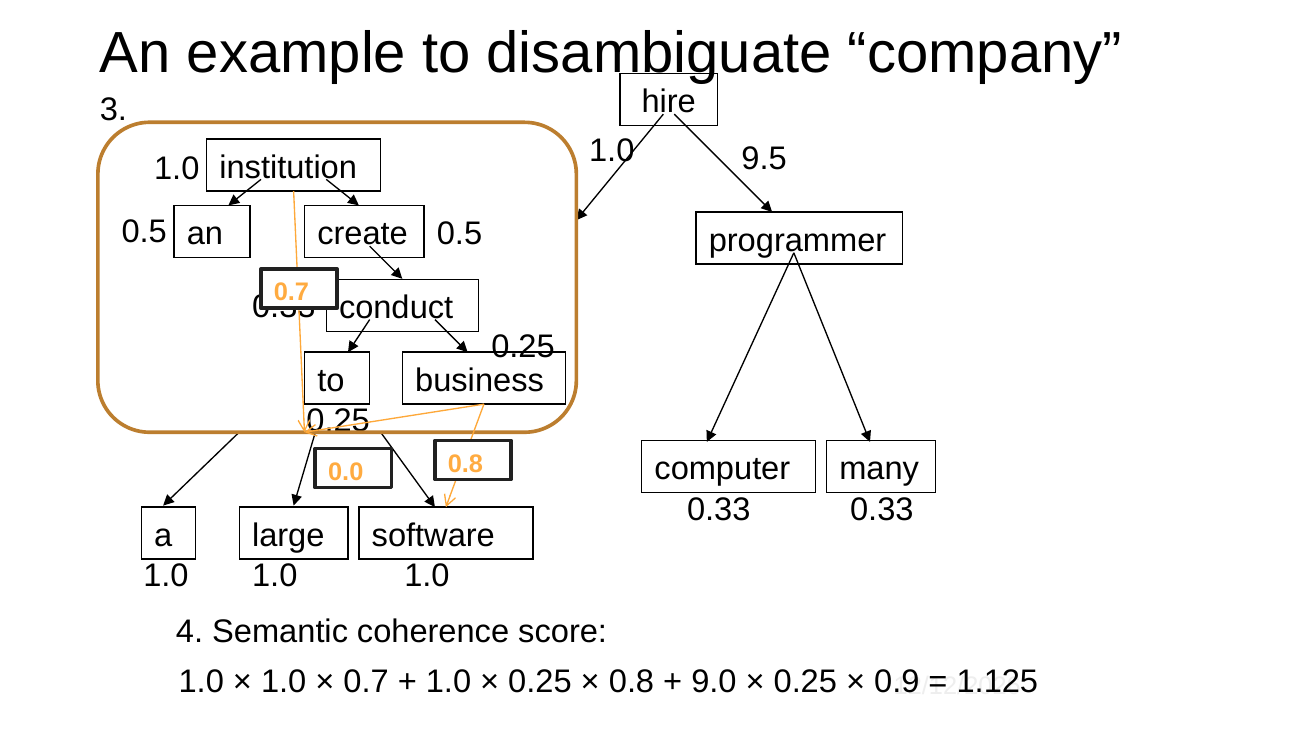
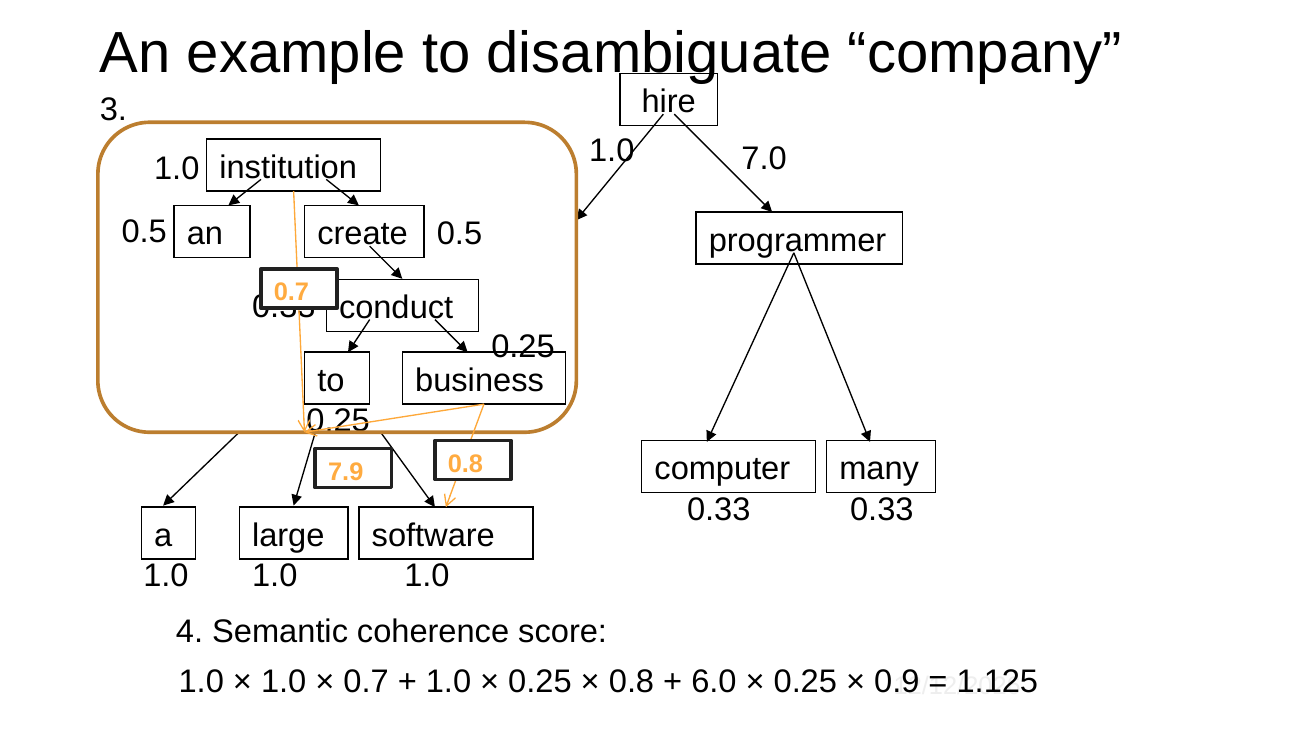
9.5: 9.5 -> 7.0
0.0: 0.0 -> 7.9
9.0: 9.0 -> 6.0
